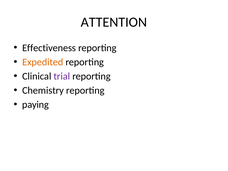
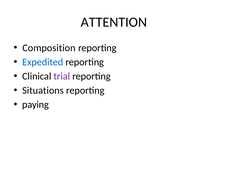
Effectiveness: Effectiveness -> Composition
Expedited colour: orange -> blue
Chemistry: Chemistry -> Situations
